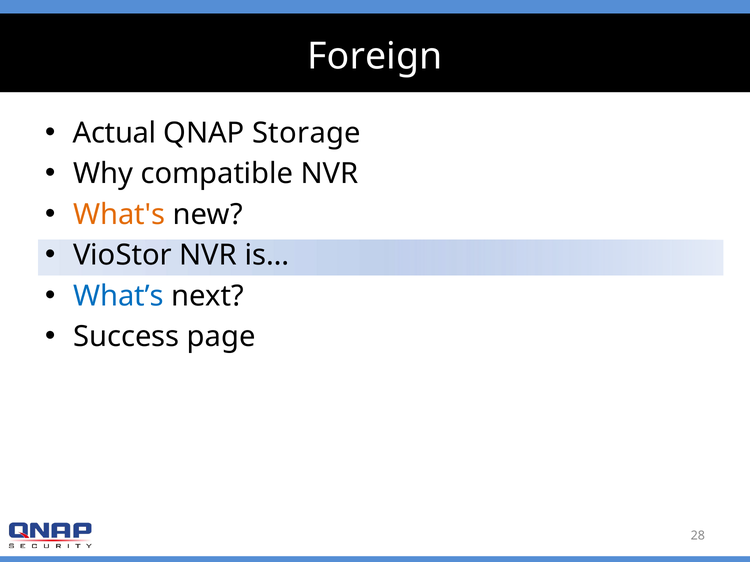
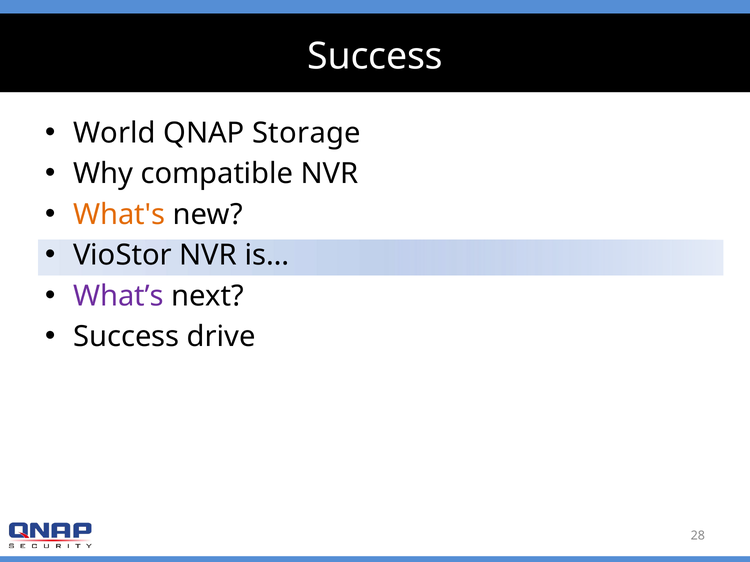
Foreign at (375, 56): Foreign -> Success
Actual: Actual -> World
What’s colour: blue -> purple
page: page -> drive
